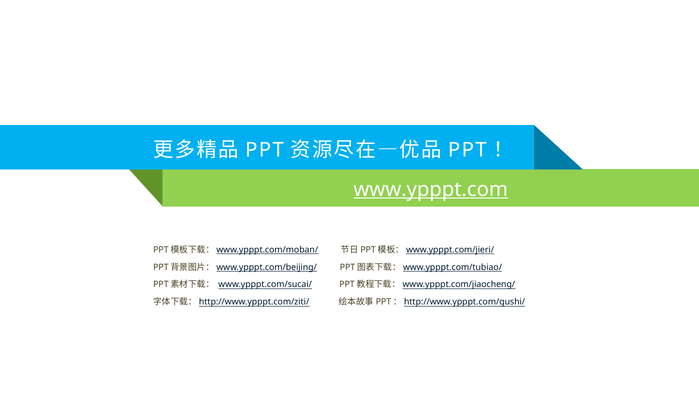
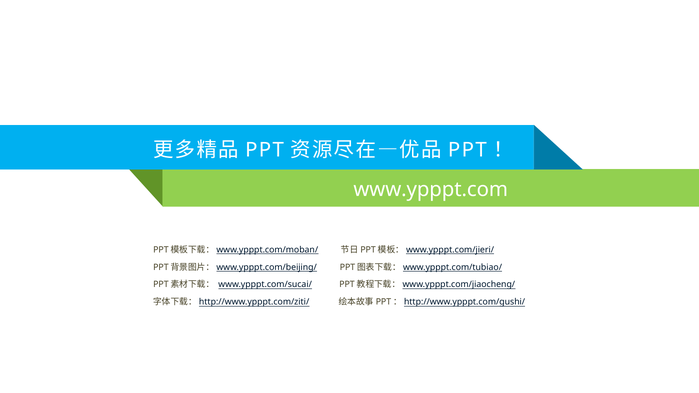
www.ypppt.com underline: present -> none
